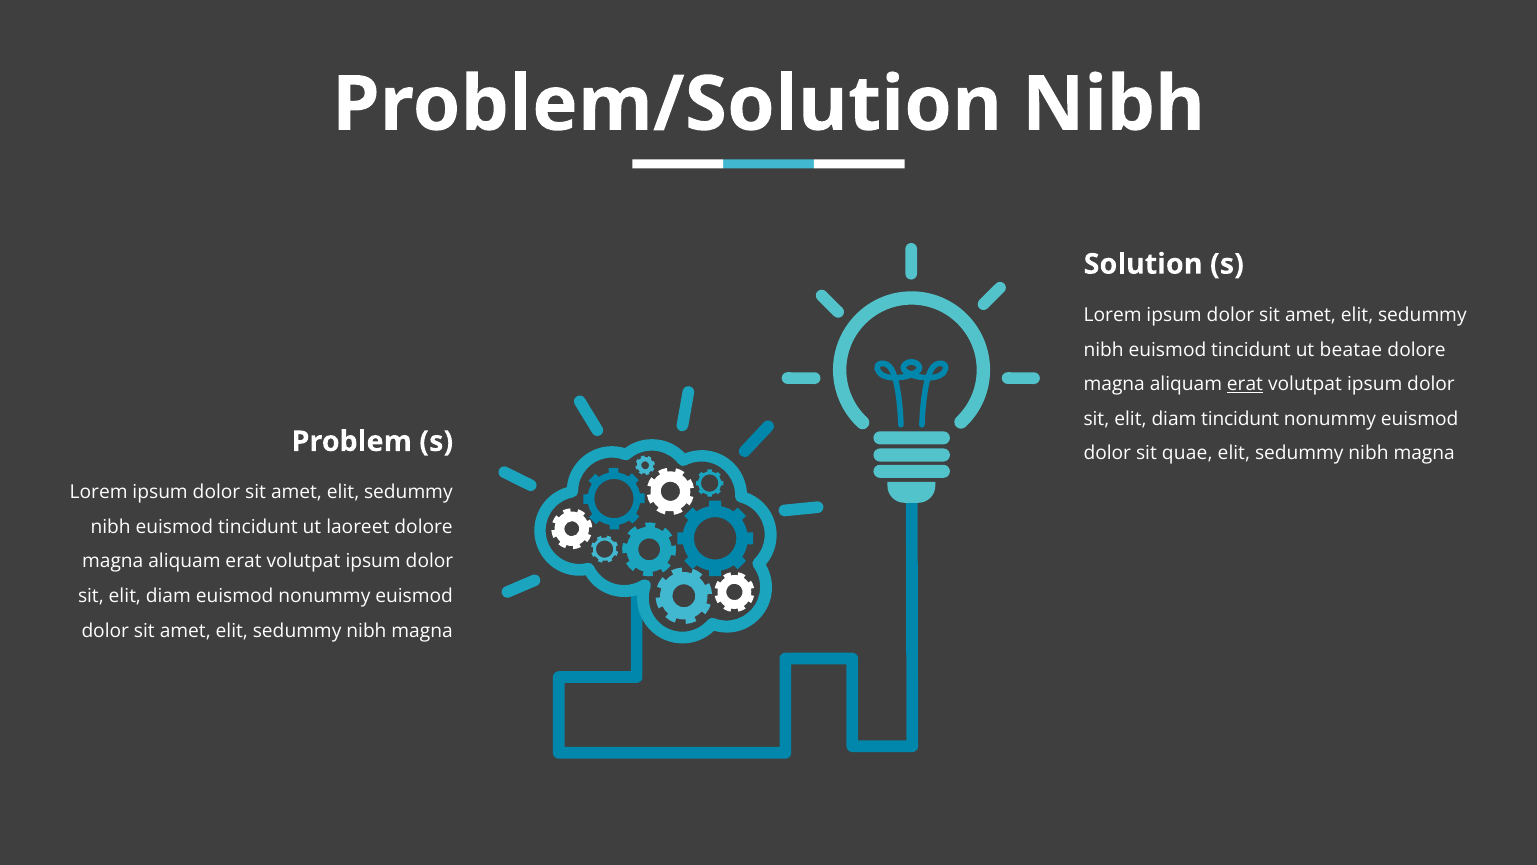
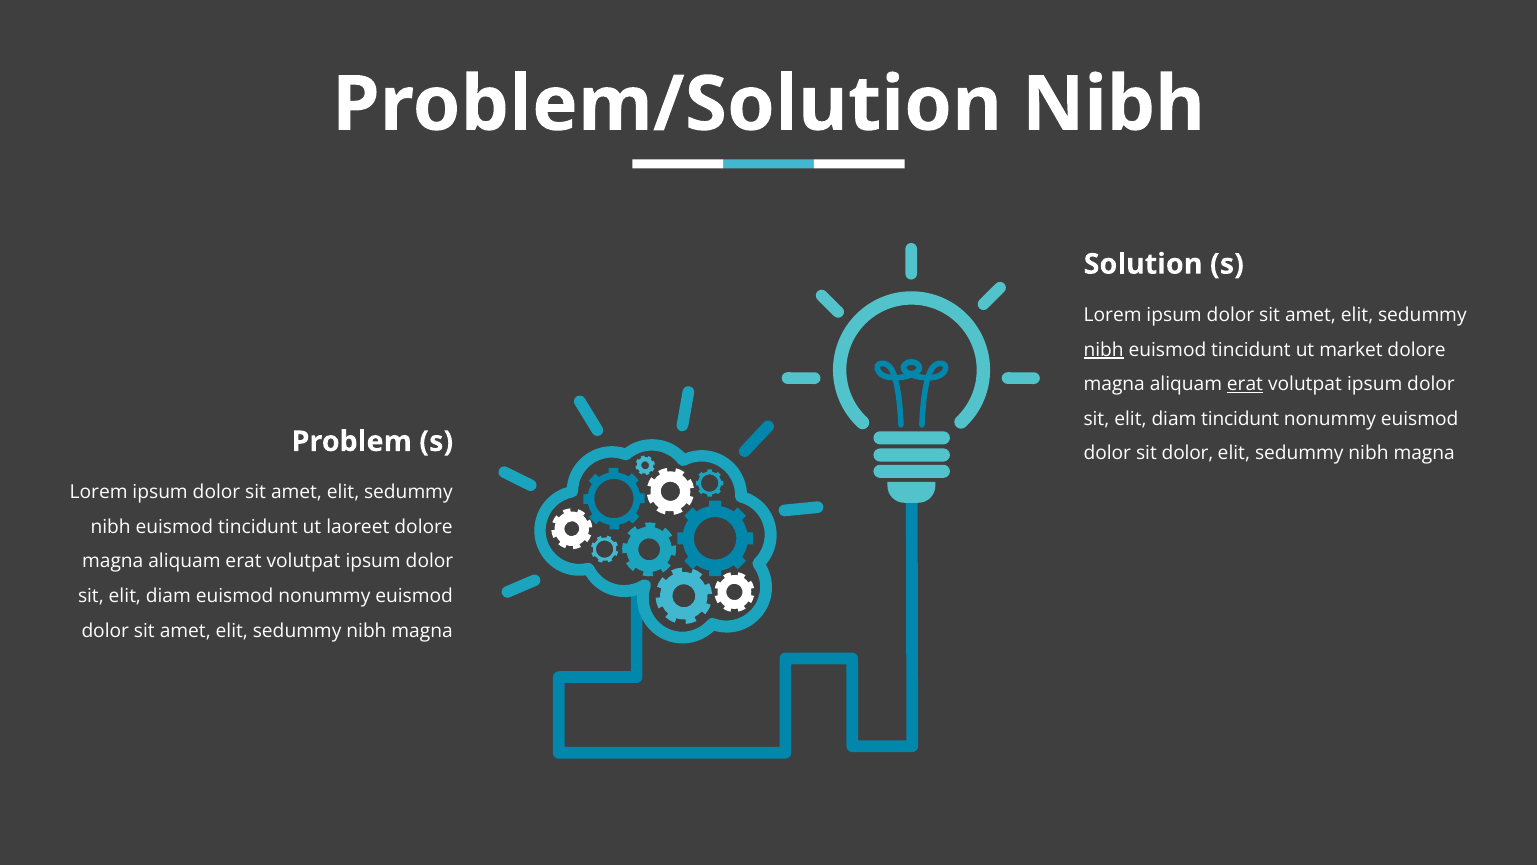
nibh at (1104, 350) underline: none -> present
beatae: beatae -> market
sit quae: quae -> dolor
